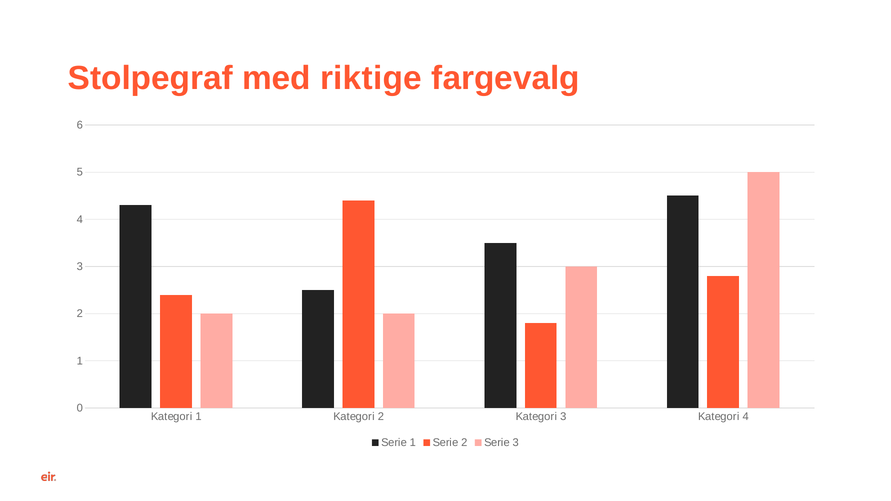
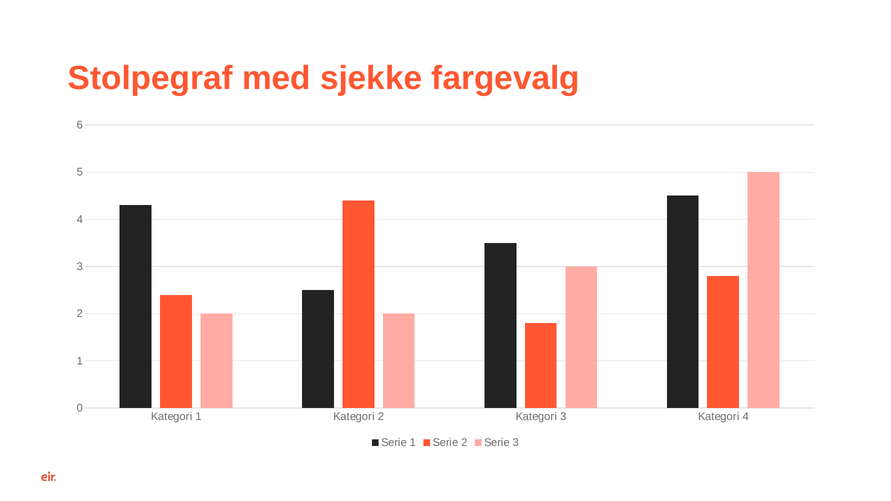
riktige: riktige -> sjekke
